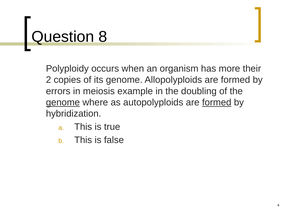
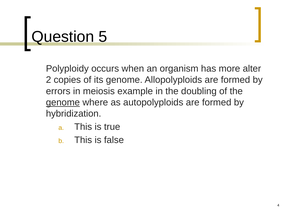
8: 8 -> 5
their: their -> alter
formed at (217, 103) underline: present -> none
